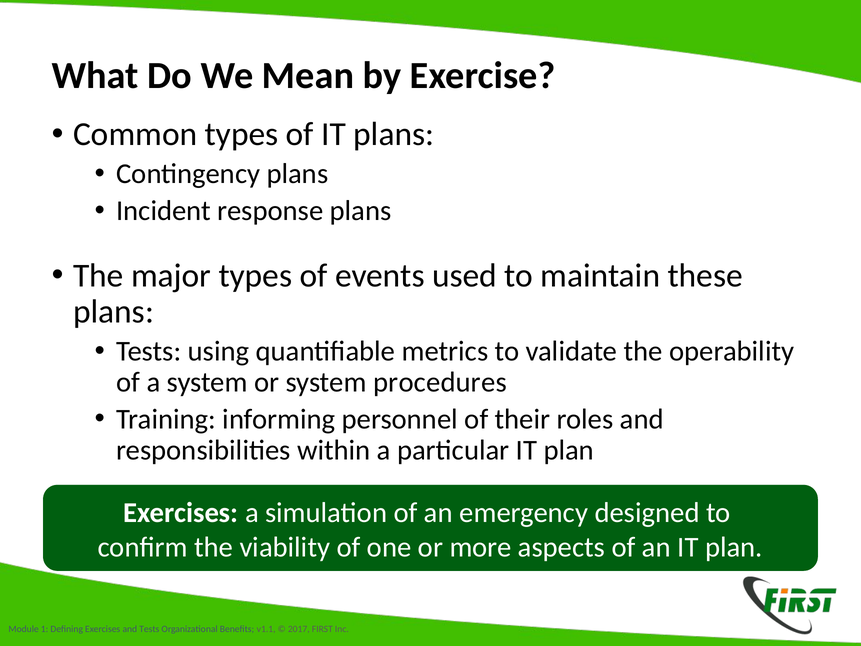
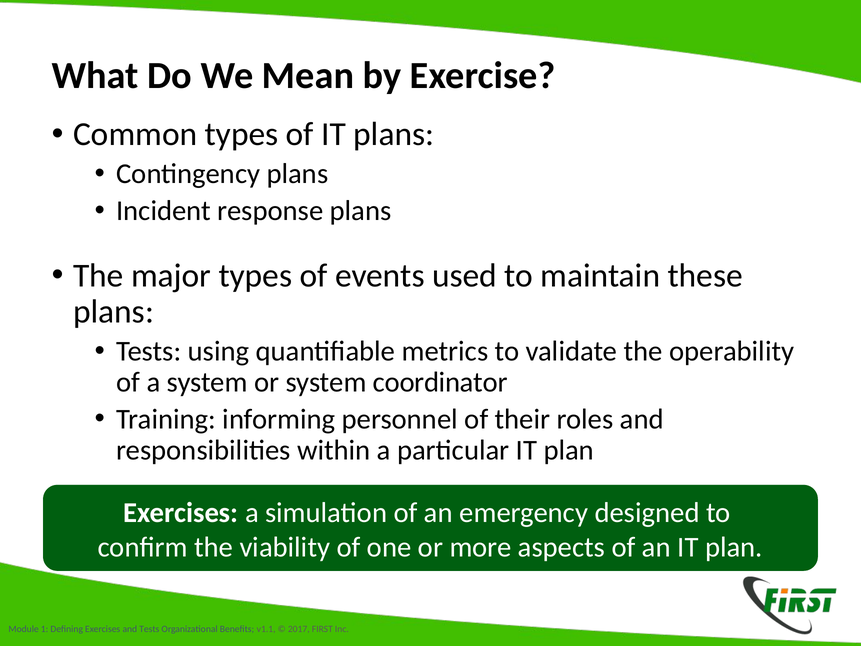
procedures: procedures -> coordinator
